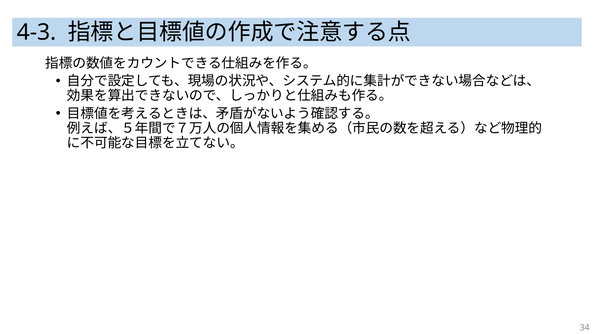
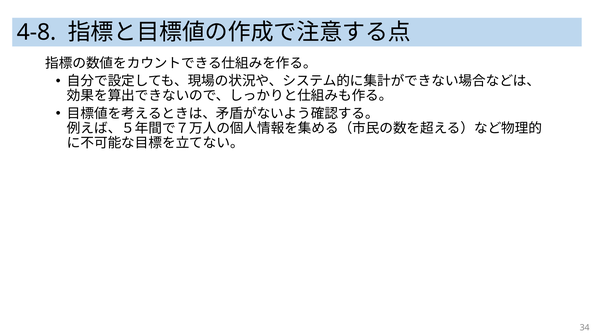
4-3: 4-3 -> 4-8
